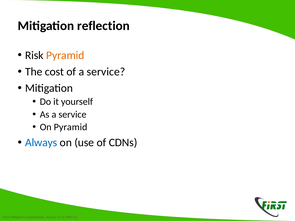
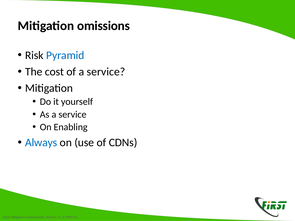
reflection: reflection -> omissions
Pyramid at (65, 55) colour: orange -> blue
On Pyramid: Pyramid -> Enabling
